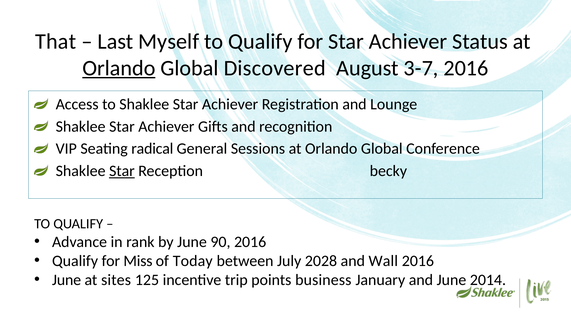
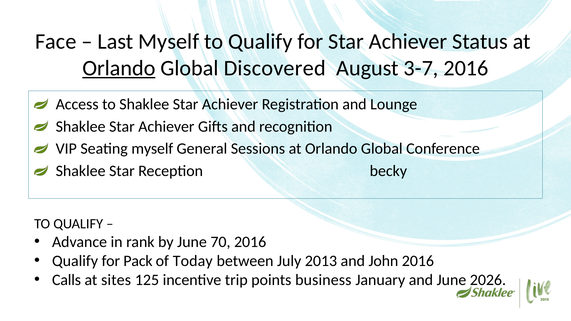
That: That -> Face
Seating radical: radical -> myself
Star at (122, 171) underline: present -> none
90: 90 -> 70
Miss: Miss -> Pack
2028: 2028 -> 2013
Wall: Wall -> John
June at (67, 280): June -> Calls
2014: 2014 -> 2026
